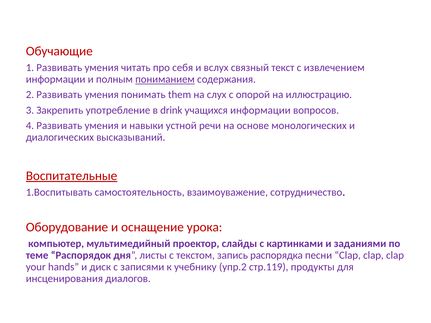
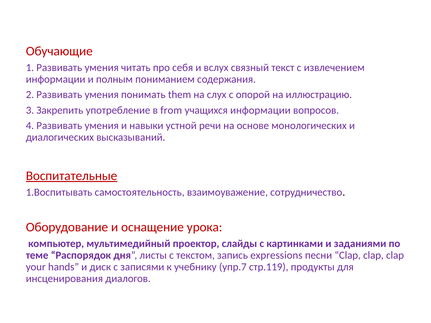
пониманием underline: present -> none
drink: drink -> from
распорядка: распорядка -> expressions
упр.2: упр.2 -> упр.7
